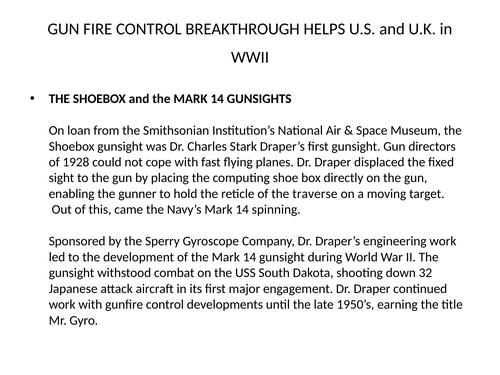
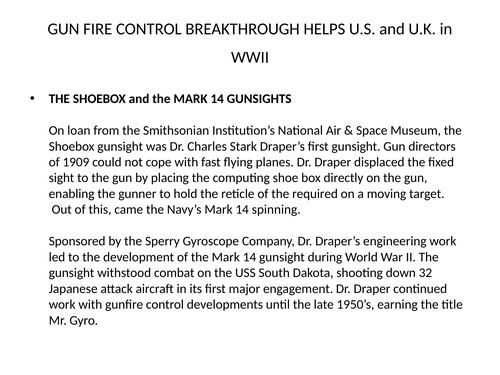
1928: 1928 -> 1909
traverse: traverse -> required
